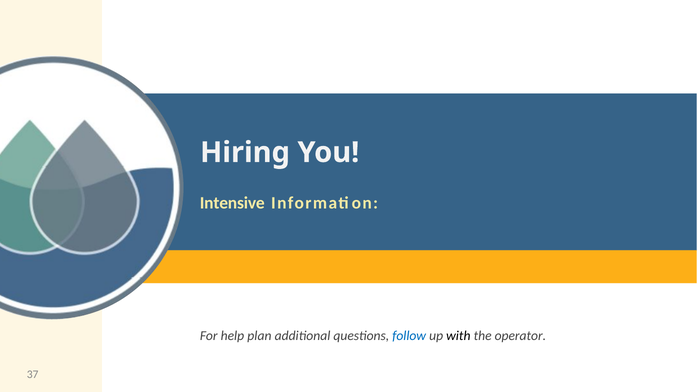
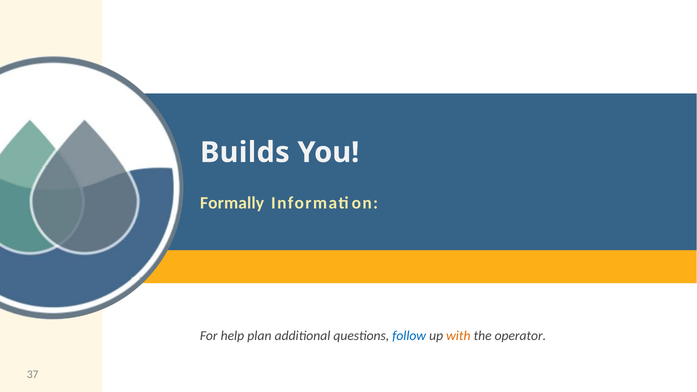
Hiring: Hiring -> Builds
Intensive: Intensive -> Formally
with colour: black -> orange
